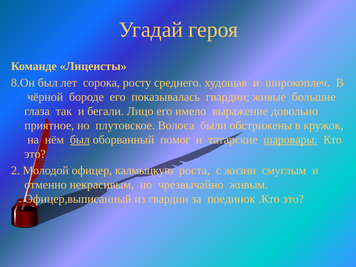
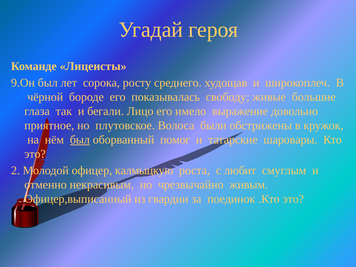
8.Он: 8.Он -> 9.Он
показывалась гвардии: гвардии -> свободу
шаровары underline: present -> none
жизни: жизни -> любит
